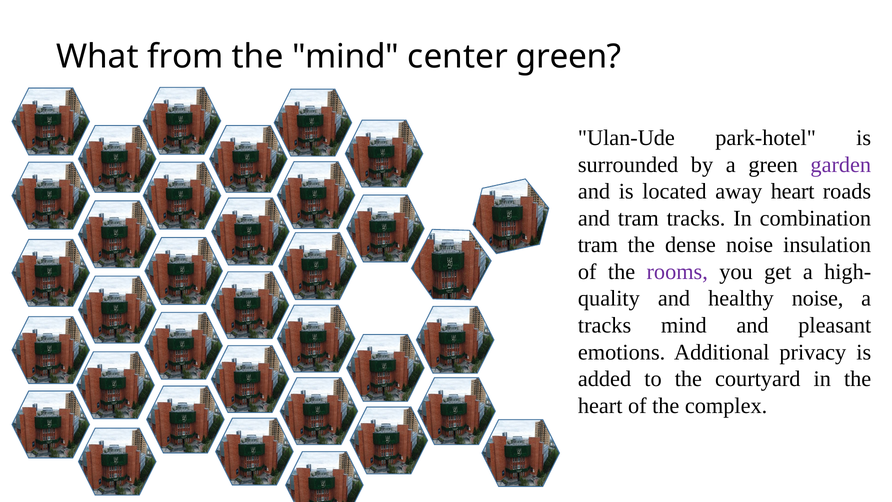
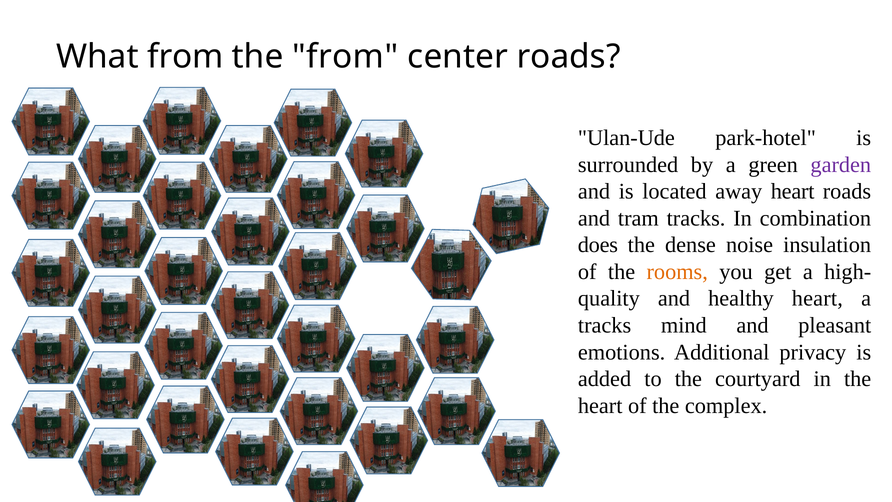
the mind: mind -> from
center green: green -> roads
tram at (598, 245): tram -> does
rooms colour: purple -> orange
healthy noise: noise -> heart
